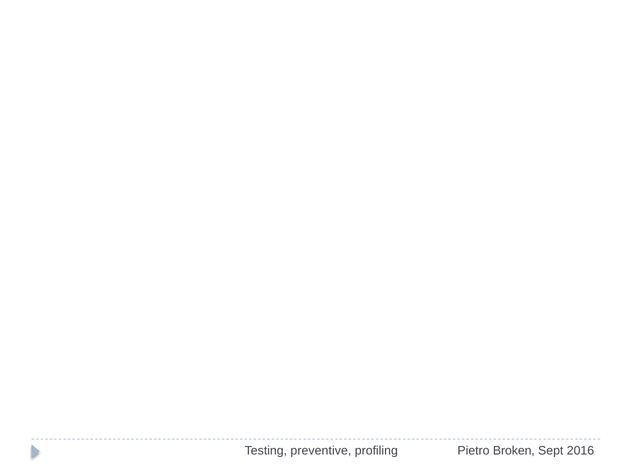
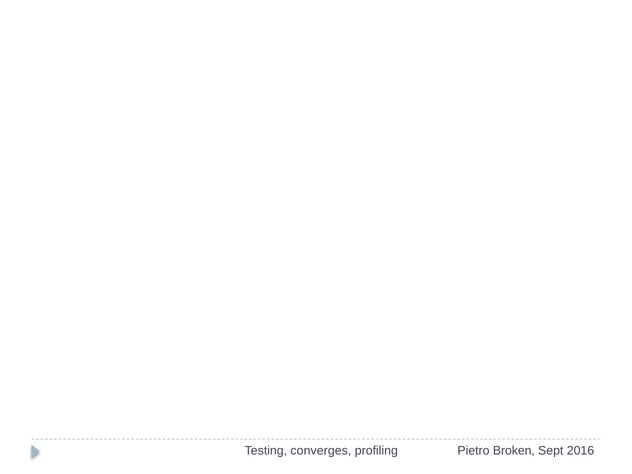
preventive: preventive -> converges
